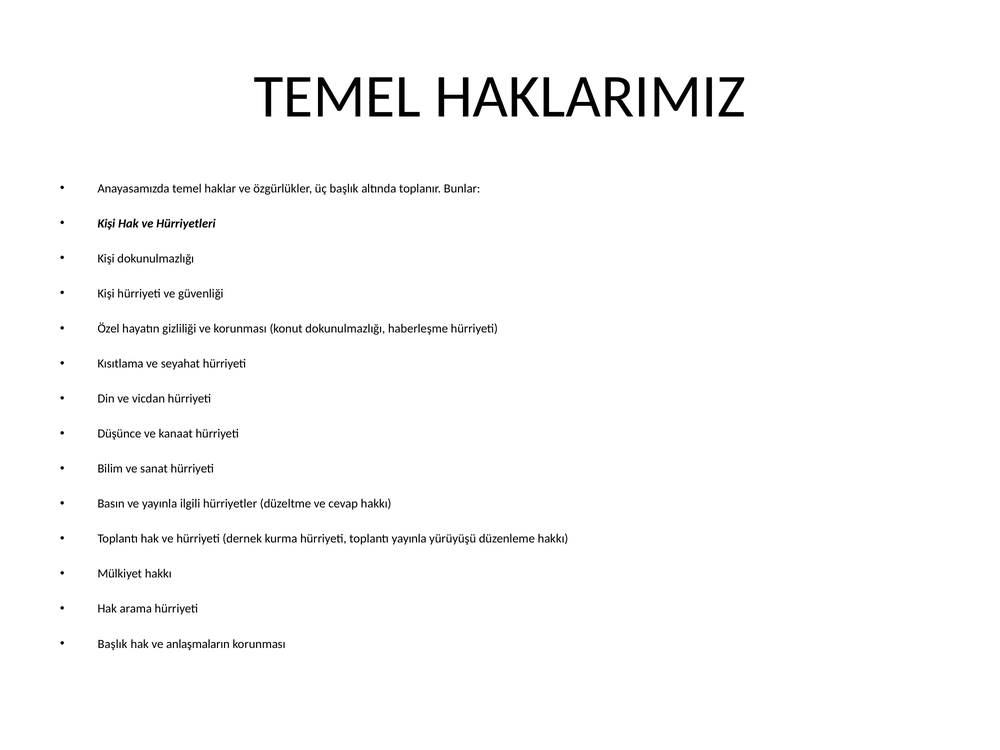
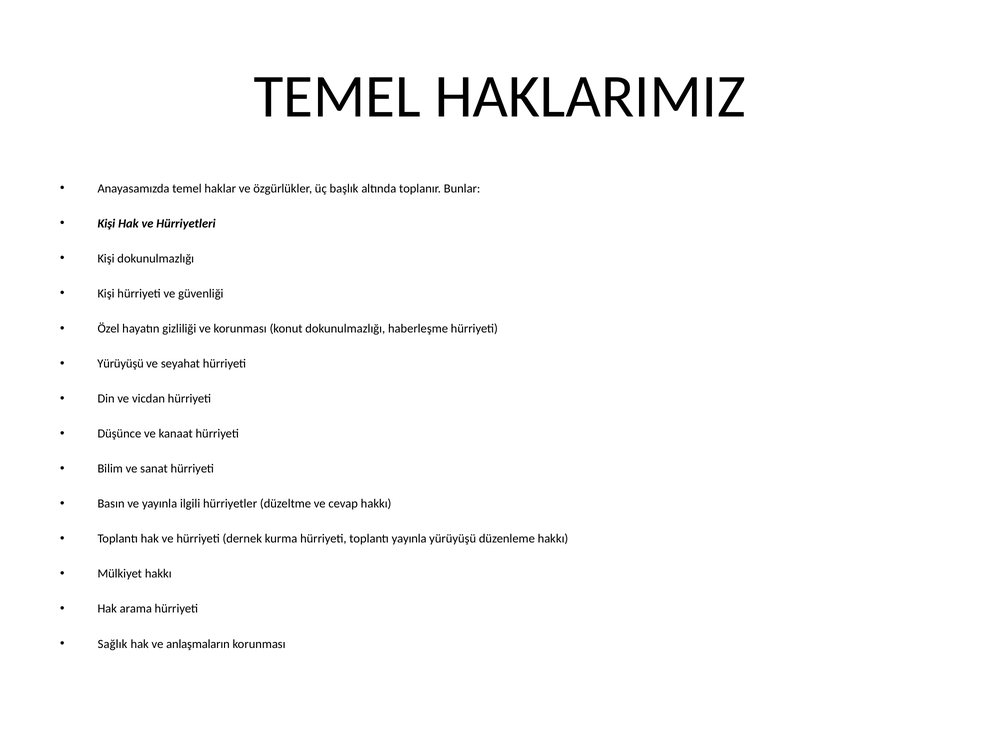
Kısıtlama at (120, 364): Kısıtlama -> Yürüyüşü
Başlık at (113, 644): Başlık -> Sağlık
